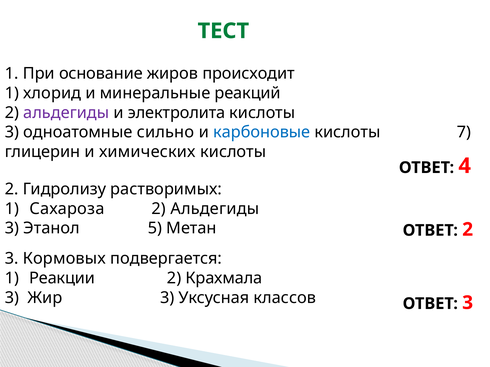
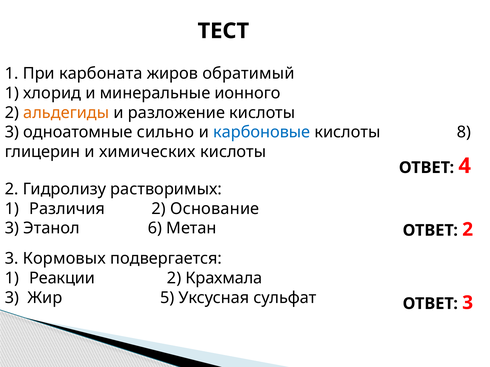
ТЕСТ colour: green -> black
основание: основание -> карбоната
происходит: происходит -> обратимый
реакций: реакций -> ионного
альдегиды at (66, 113) colour: purple -> orange
электролита: электролита -> разложение
7: 7 -> 8
Сахароза: Сахароза -> Различия
Альдегиды at (215, 209): Альдегиды -> Основание
5: 5 -> 6
Жир 3: 3 -> 5
классов: классов -> сульфат
